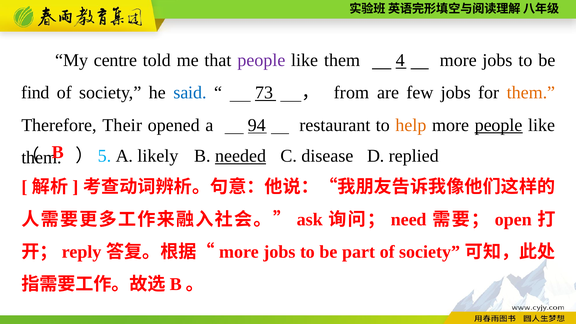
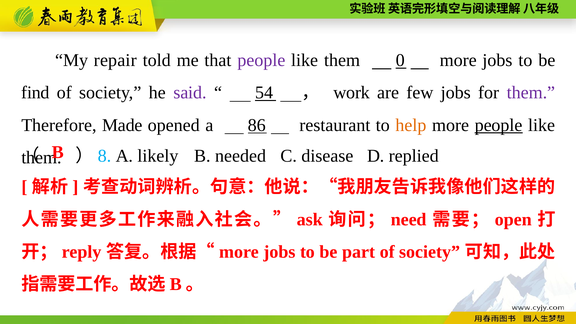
centre: centre -> repair
4: 4 -> 0
said colour: blue -> purple
73: 73 -> 54
from: from -> work
them at (531, 93) colour: orange -> purple
Their: Their -> Made
94: 94 -> 86
5: 5 -> 8
needed underline: present -> none
